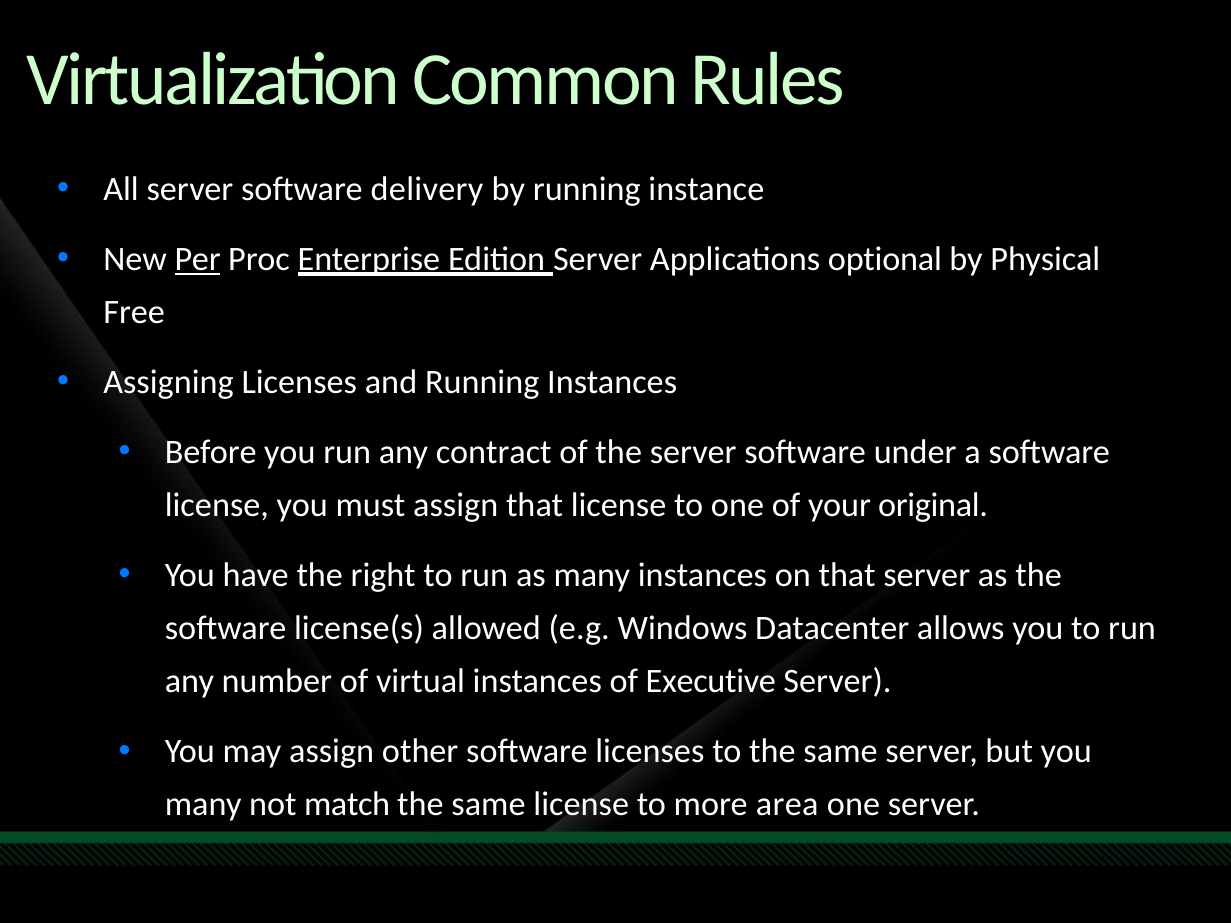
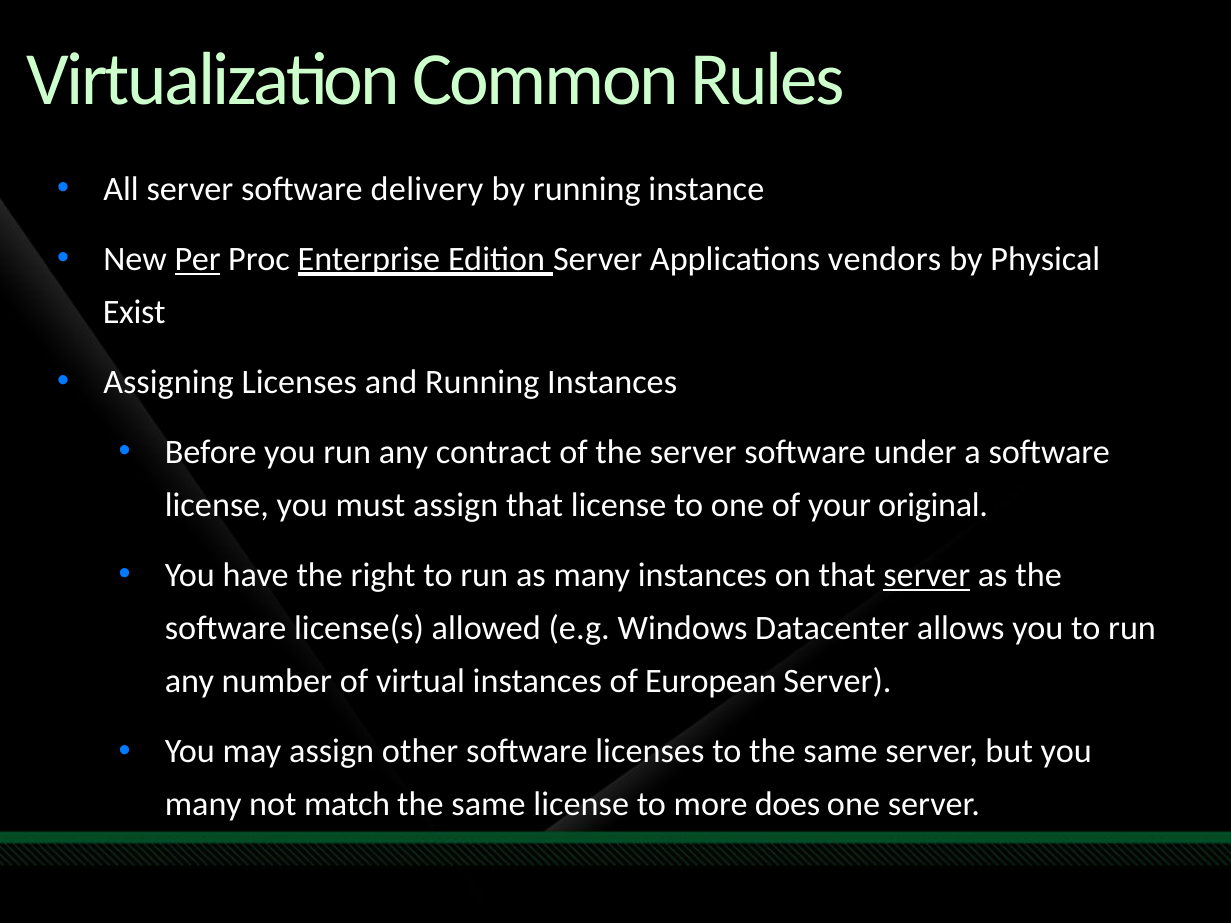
optional: optional -> vendors
Free: Free -> Exist
server at (927, 576) underline: none -> present
Executive: Executive -> European
area: area -> does
